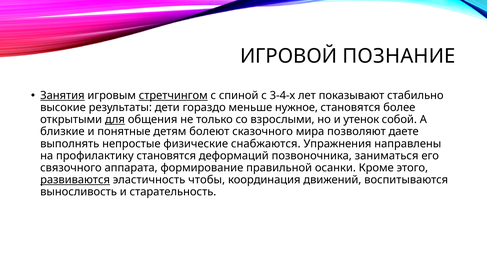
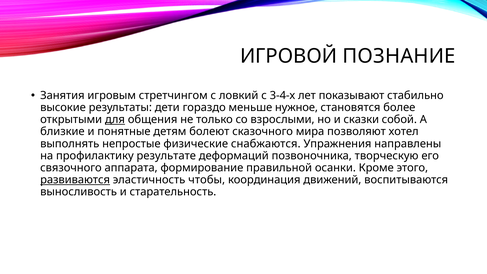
Занятия underline: present -> none
стретчингом underline: present -> none
спиной: спиной -> ловкий
утенок: утенок -> сказки
даете: даете -> хотел
профилактику становятся: становятся -> результате
заниматься: заниматься -> творческую
